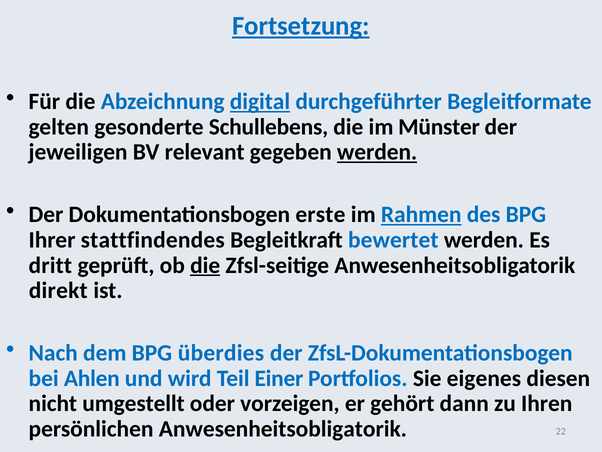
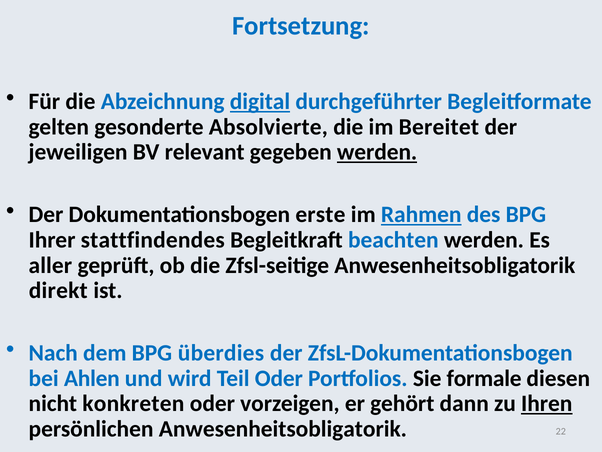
Fortsetzung underline: present -> none
Schullebens: Schullebens -> Absolvierte
Münster: Münster -> Bereitet
bewertet: bewertet -> beachten
dritt: dritt -> aller
die at (205, 265) underline: present -> none
Teil Einer: Einer -> Oder
eigenes: eigenes -> formale
umgestellt: umgestellt -> konkreten
Ihren underline: none -> present
